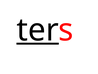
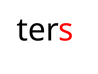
ter underline: present -> none
